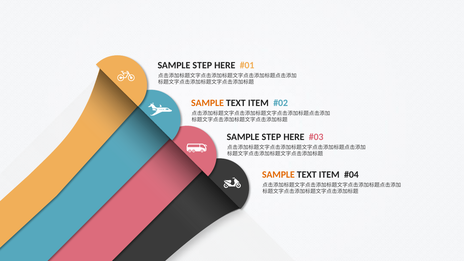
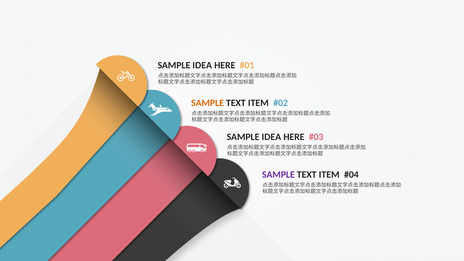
STEP at (202, 65): STEP -> IDEA
STEP at (271, 137): STEP -> IDEA
SAMPLE at (278, 175) colour: orange -> purple
